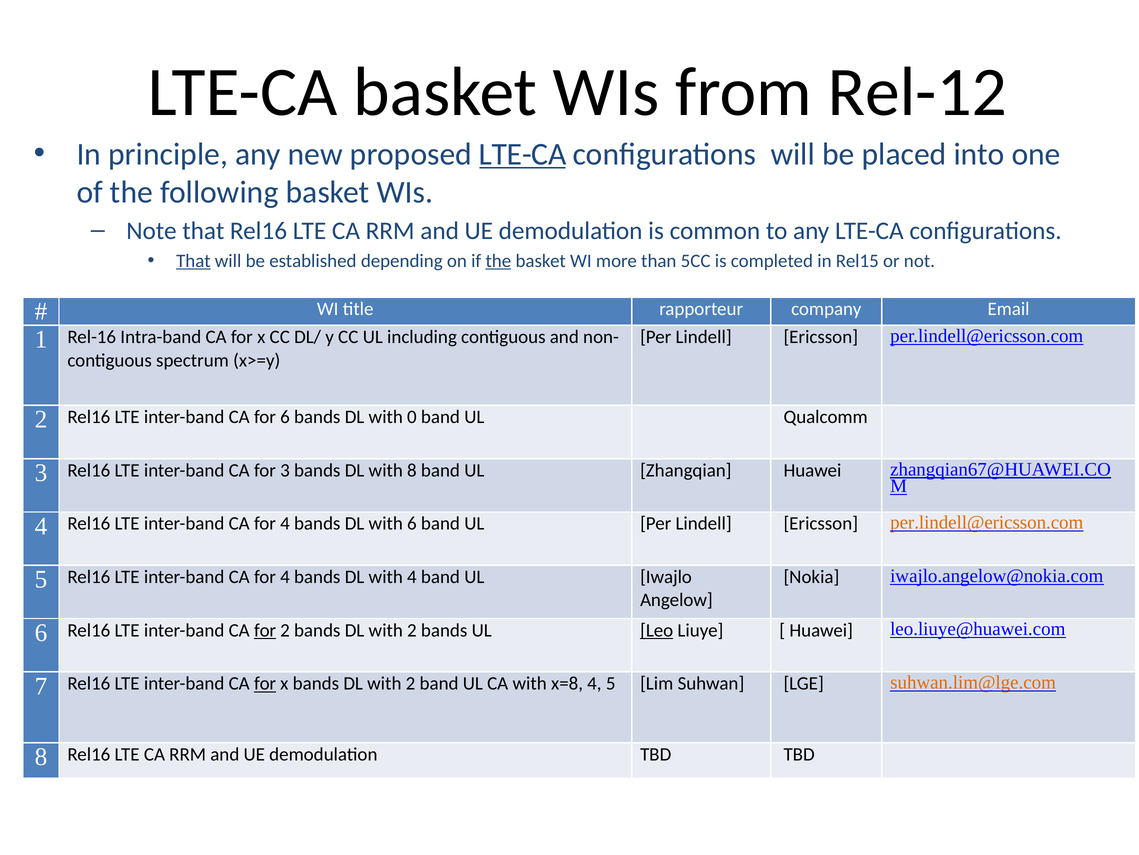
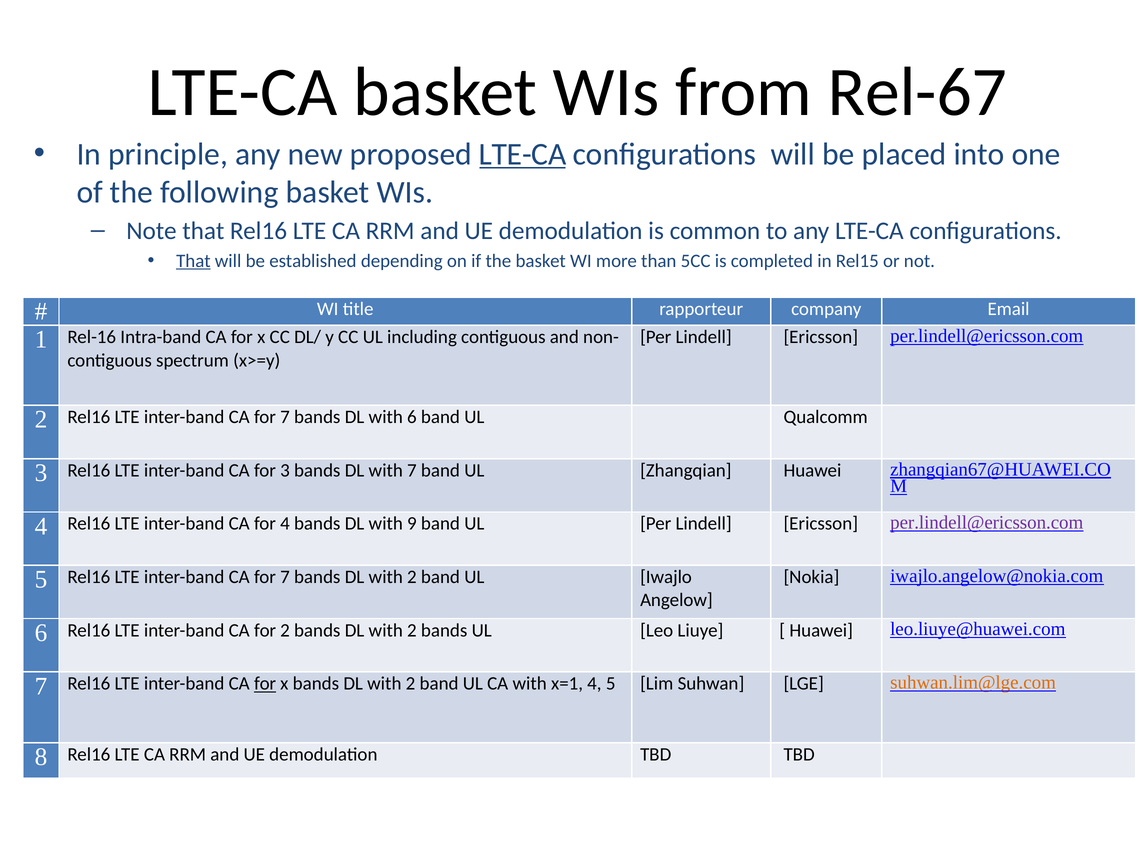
Rel-12: Rel-12 -> Rel-67
the at (498, 261) underline: present -> none
6 at (285, 417): 6 -> 7
with 0: 0 -> 6
with 8: 8 -> 7
with 6: 6 -> 9
per.lindell@ericsson.com at (987, 522) colour: orange -> purple
4 at (285, 577): 4 -> 7
4 at (412, 577): 4 -> 2
for at (265, 630) underline: present -> none
Leo underline: present -> none
x=8: x=8 -> x=1
